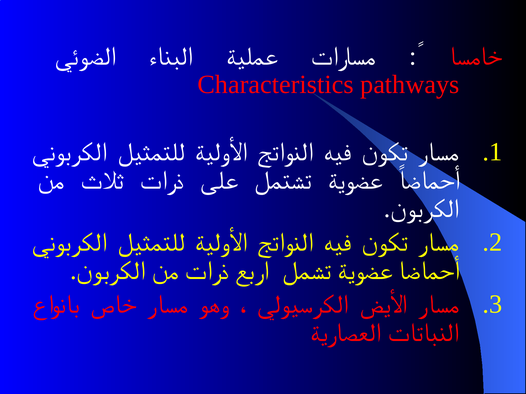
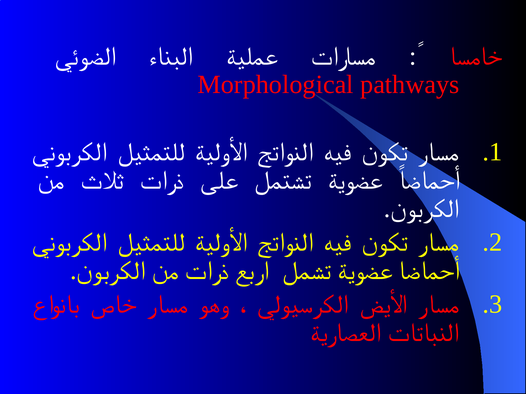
Characteristics: Characteristics -> Morphological
